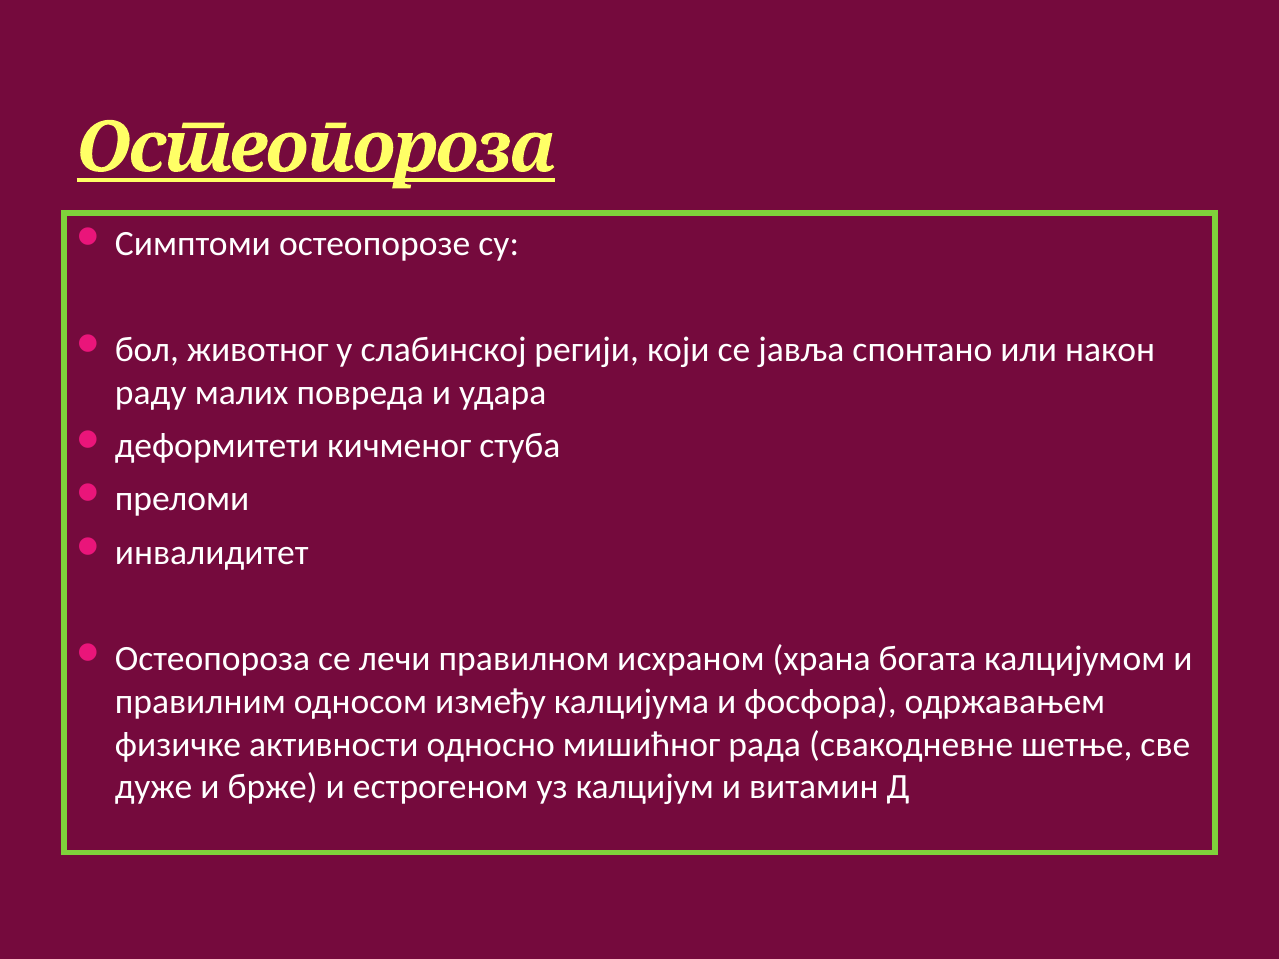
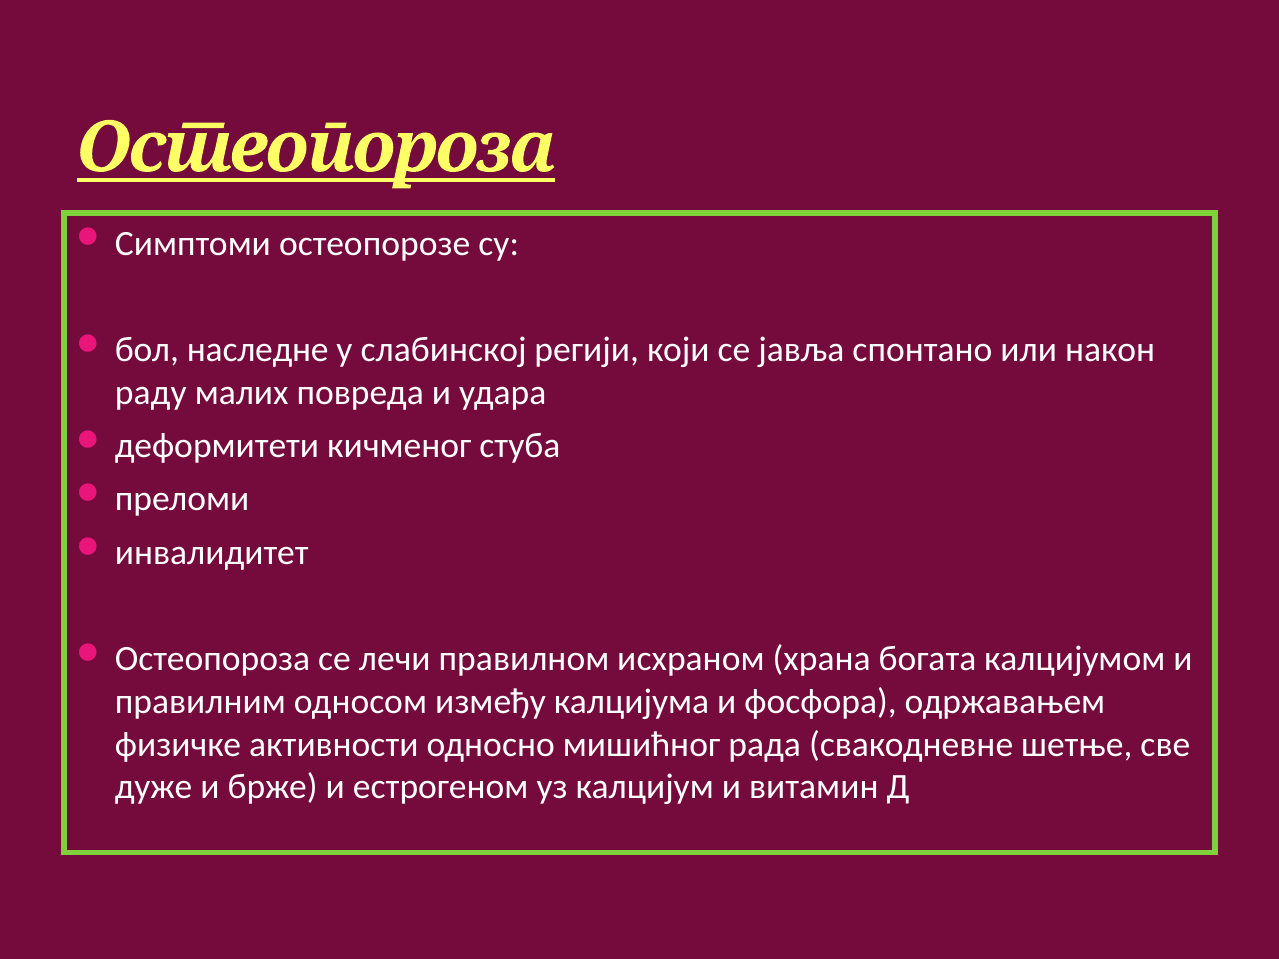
животног: животног -> наследне
